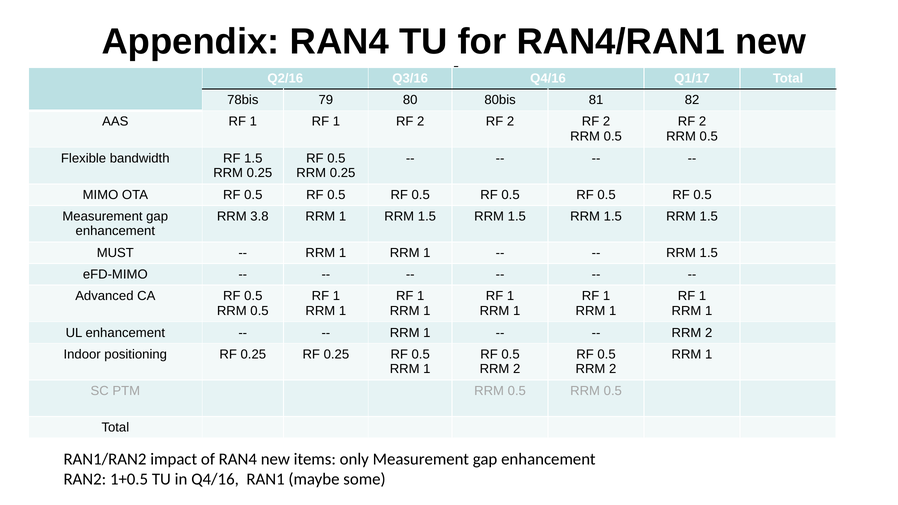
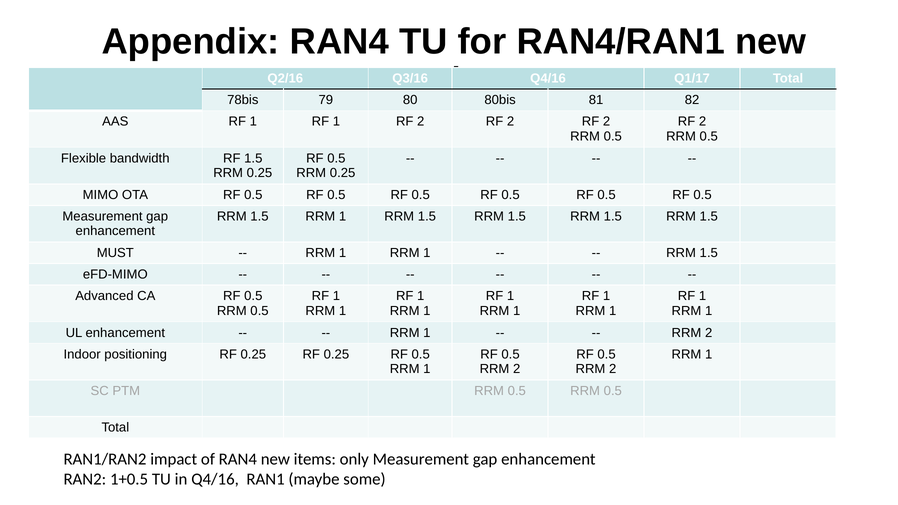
3.8 at (259, 216): 3.8 -> 1.5
